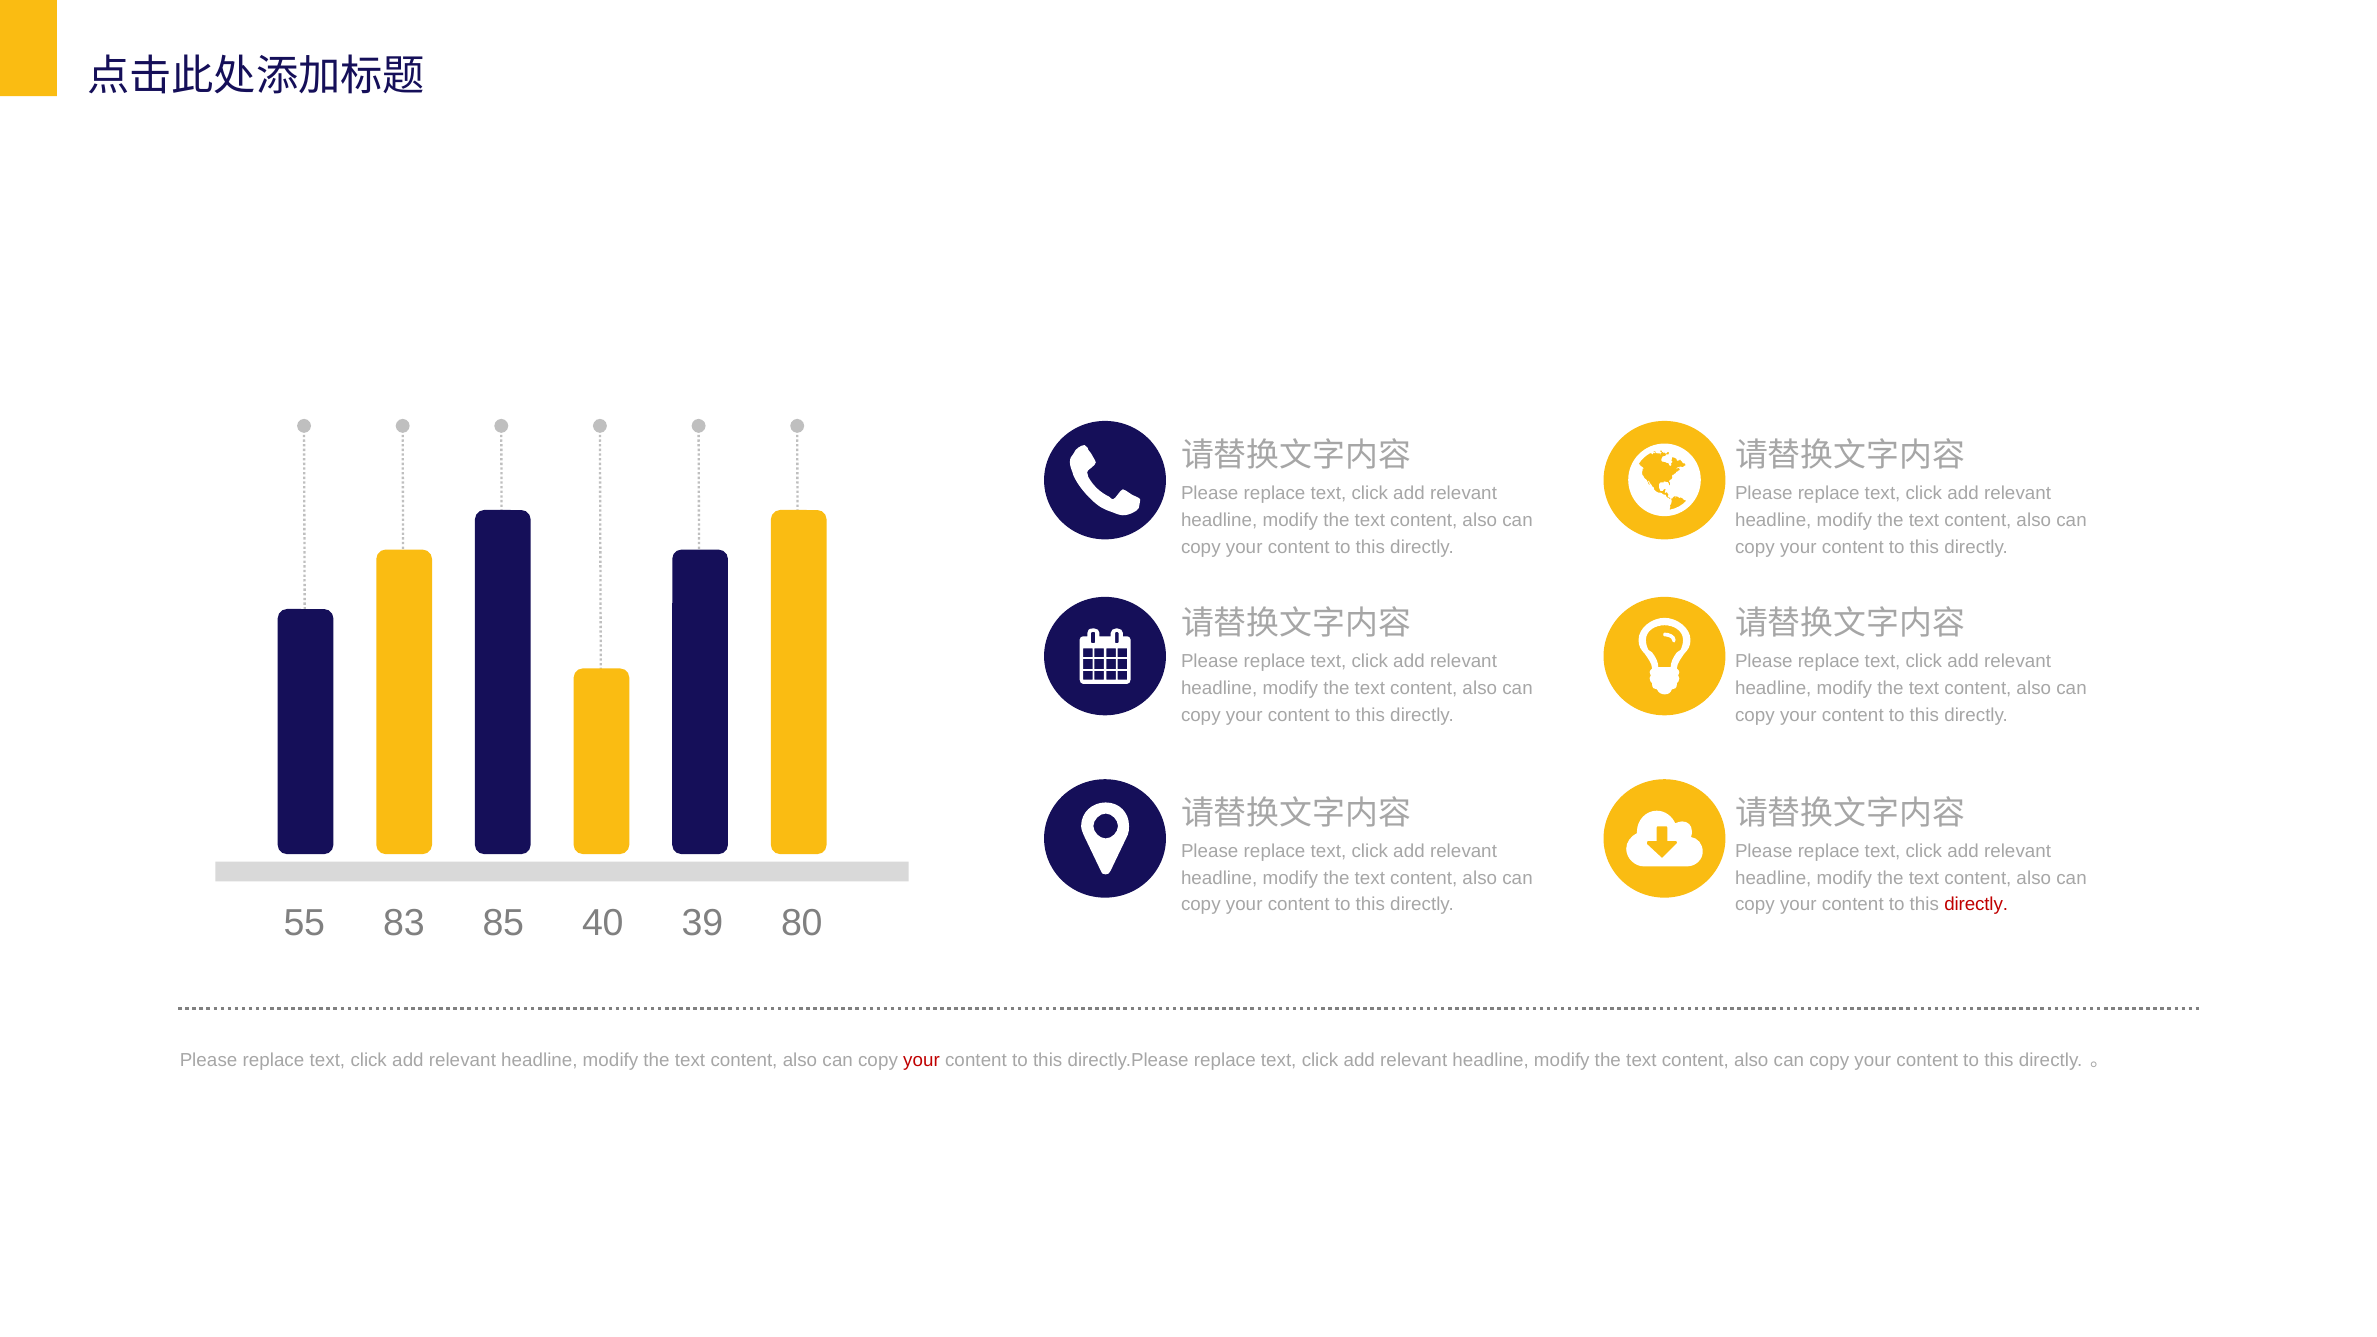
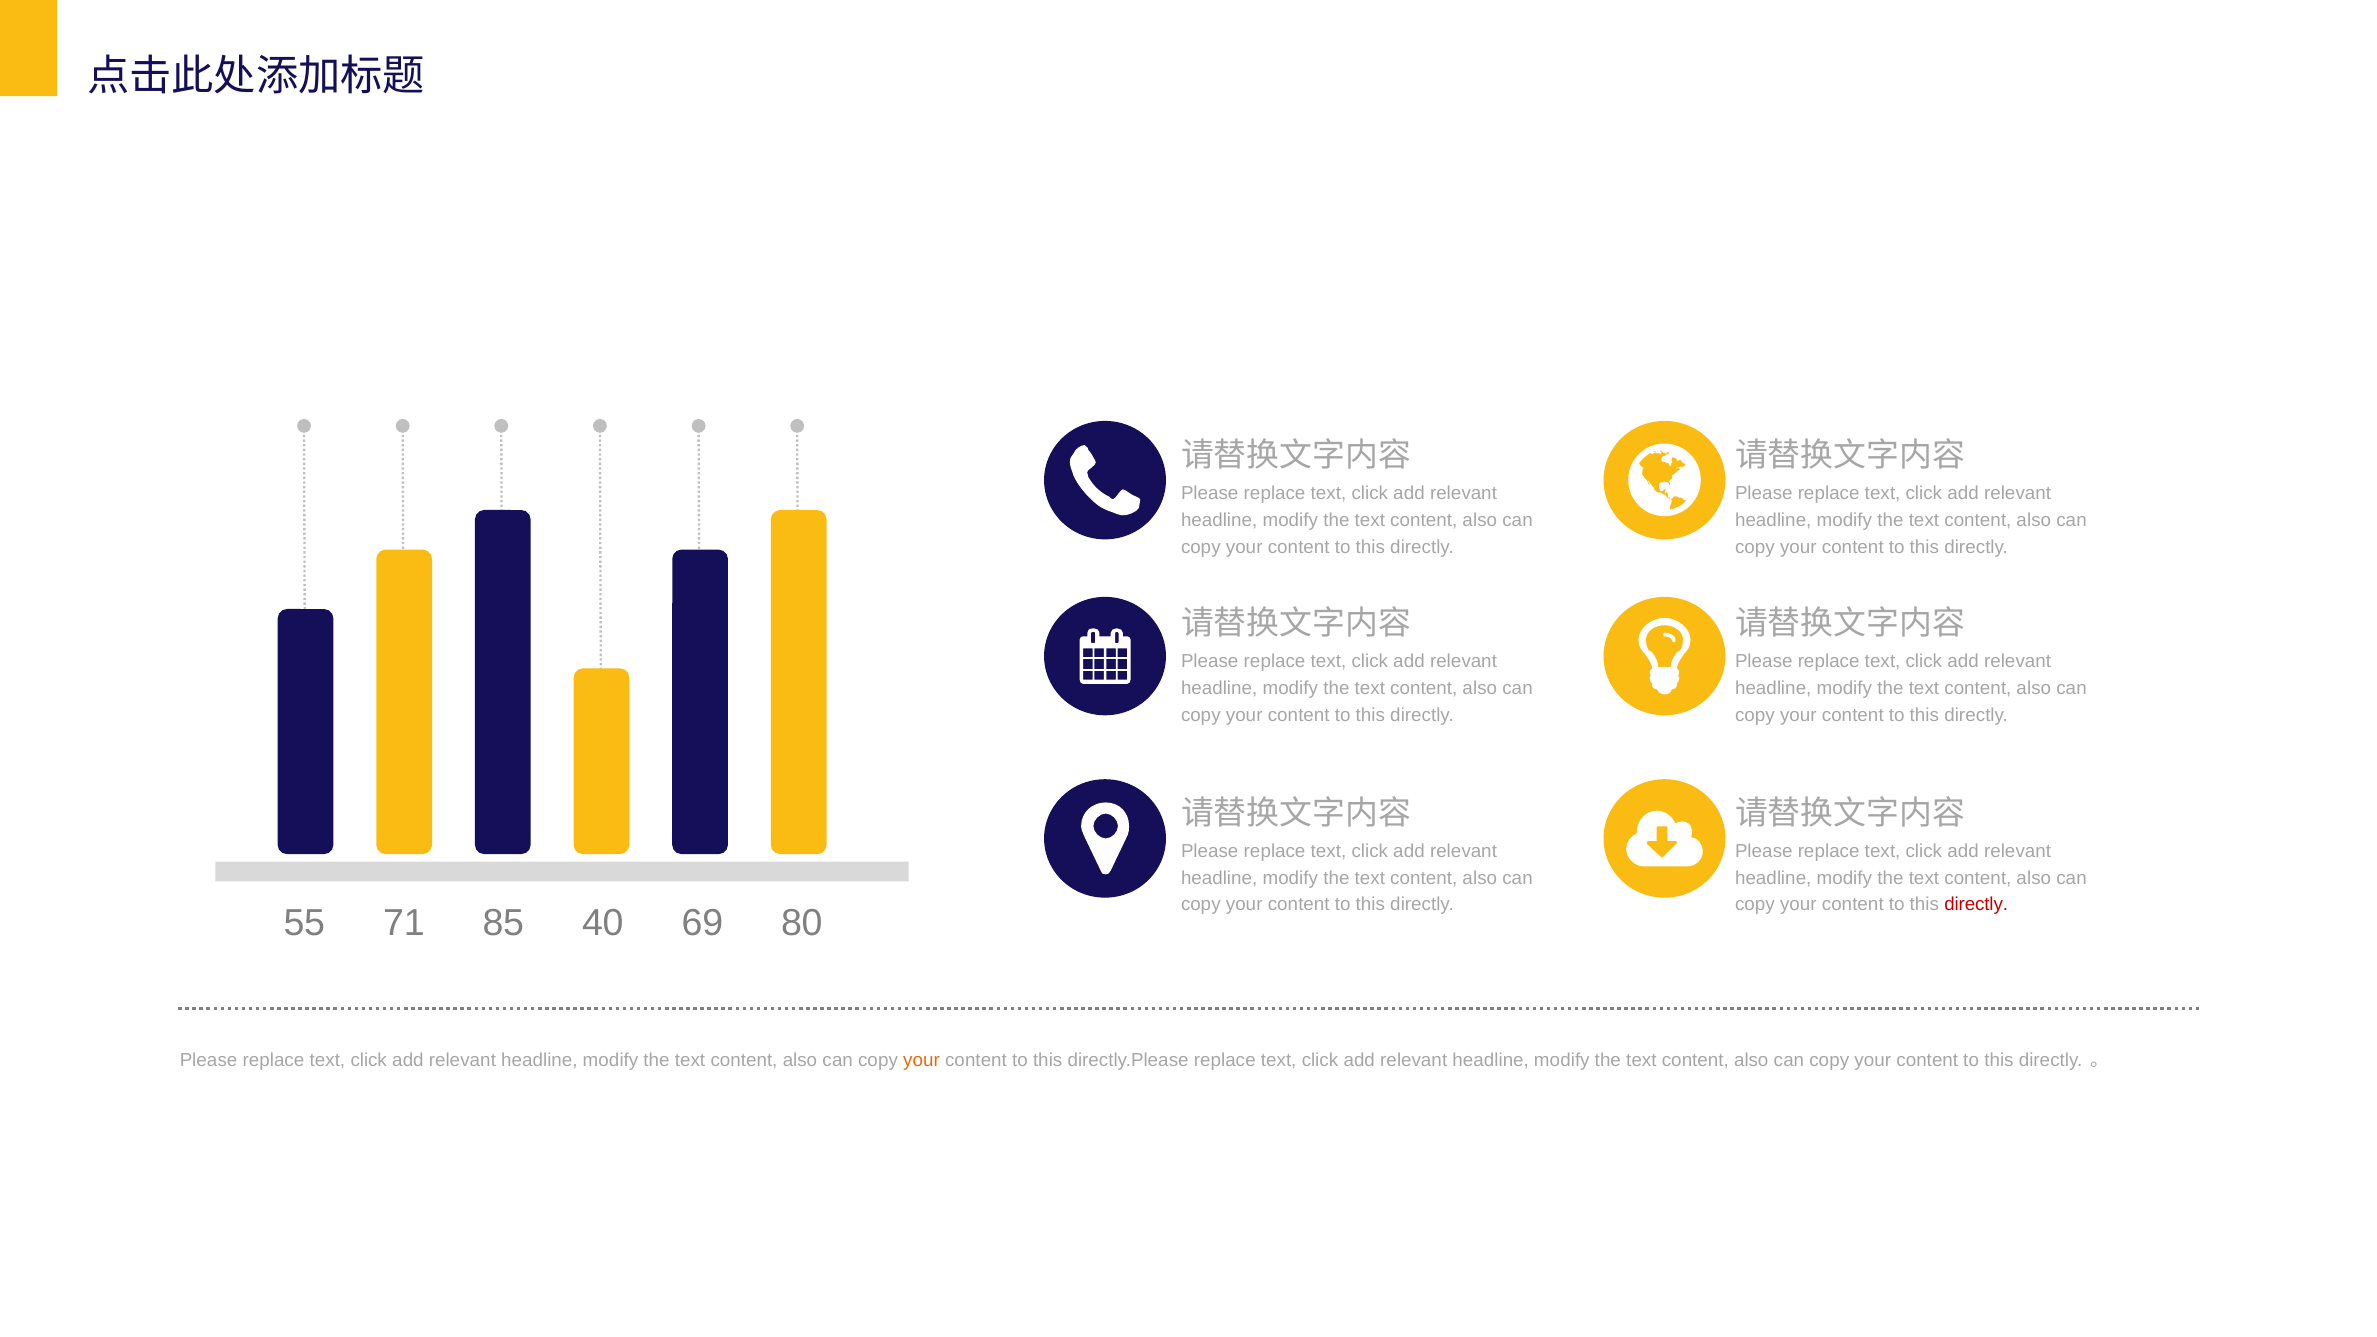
83: 83 -> 71
39: 39 -> 69
your at (921, 1060) colour: red -> orange
